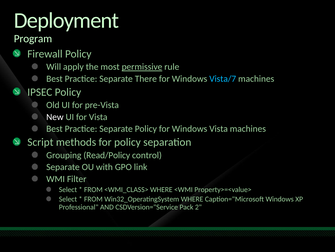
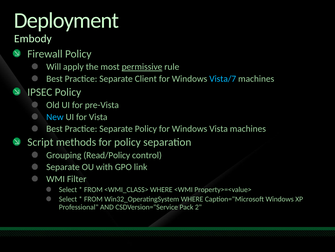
Program: Program -> Embody
There: There -> Client
New colour: white -> light blue
